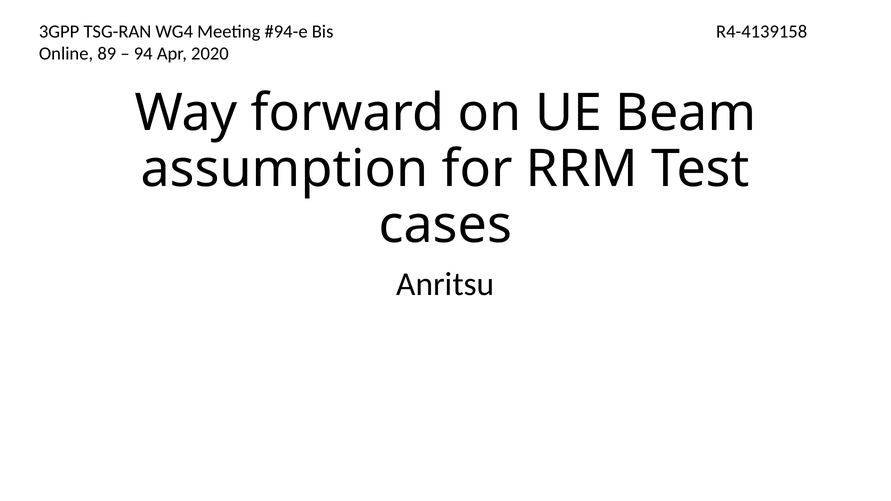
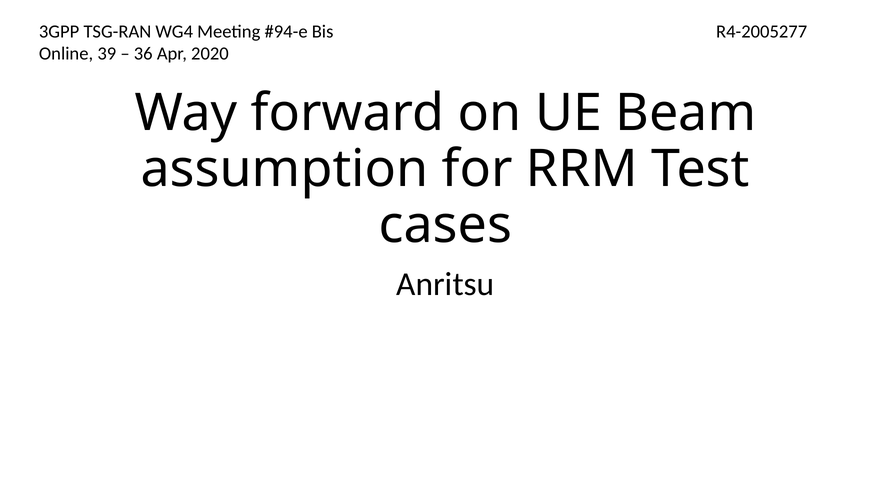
R4-4139158: R4-4139158 -> R4-2005277
89: 89 -> 39
94: 94 -> 36
